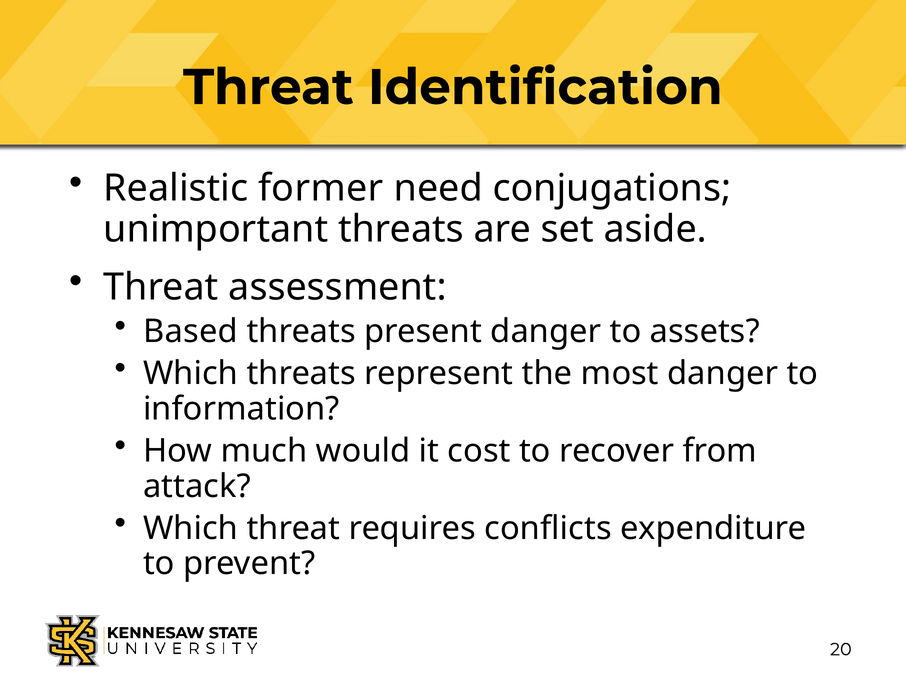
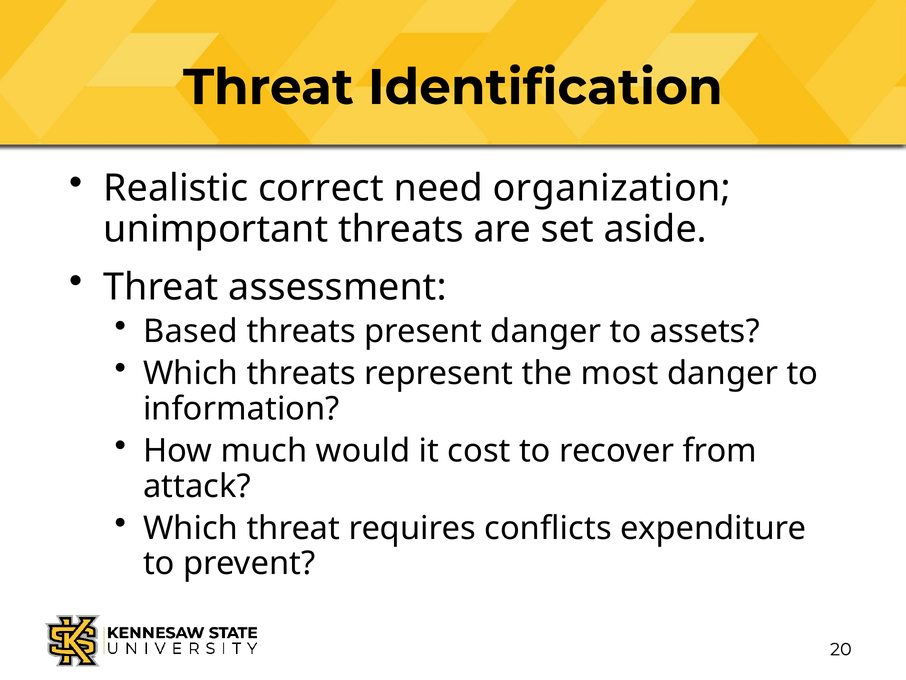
former: former -> correct
conjugations: conjugations -> organization
